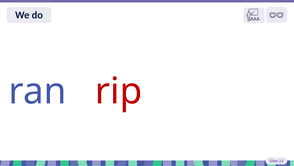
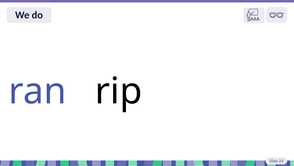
rip colour: red -> black
